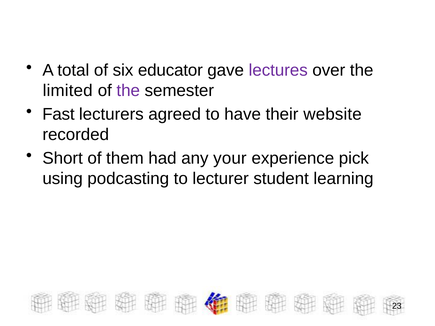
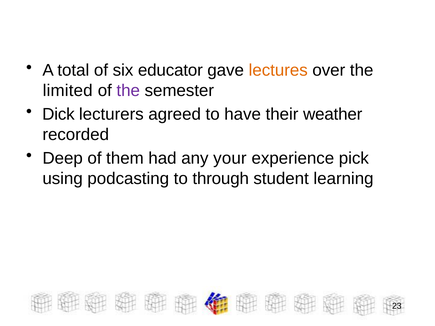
lectures colour: purple -> orange
Fast: Fast -> Dick
website: website -> weather
Short: Short -> Deep
lecturer: lecturer -> through
